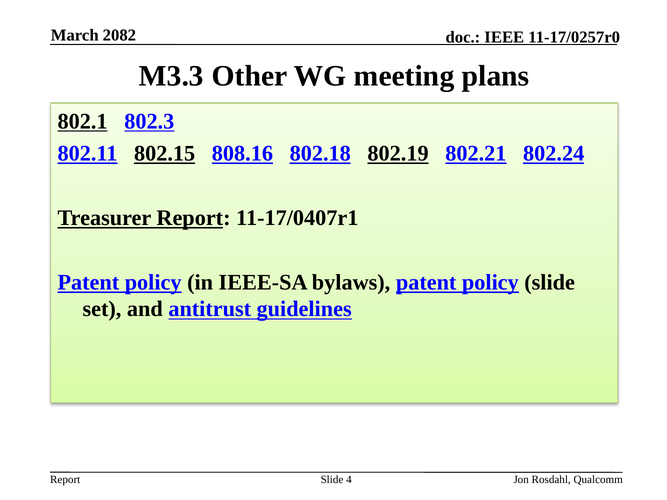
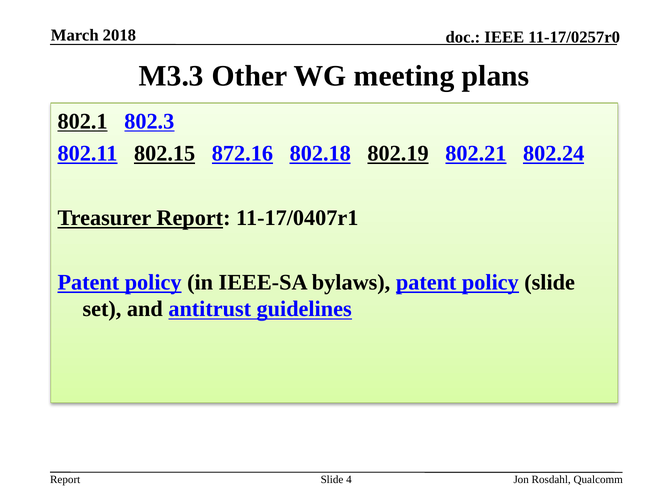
2082: 2082 -> 2018
808.16: 808.16 -> 872.16
